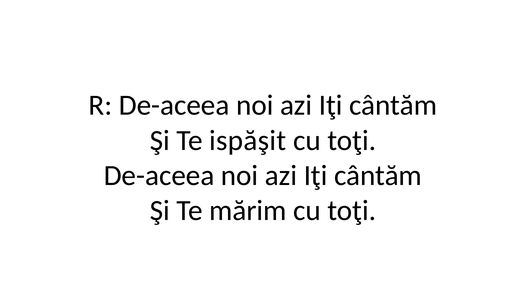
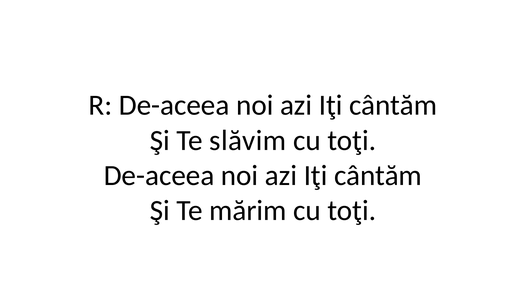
ispăşit: ispăşit -> slăvim
